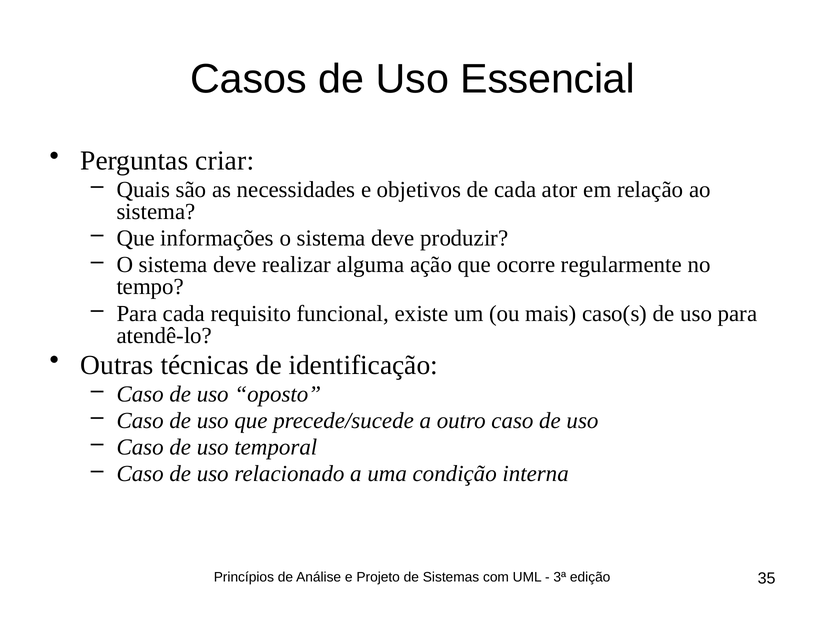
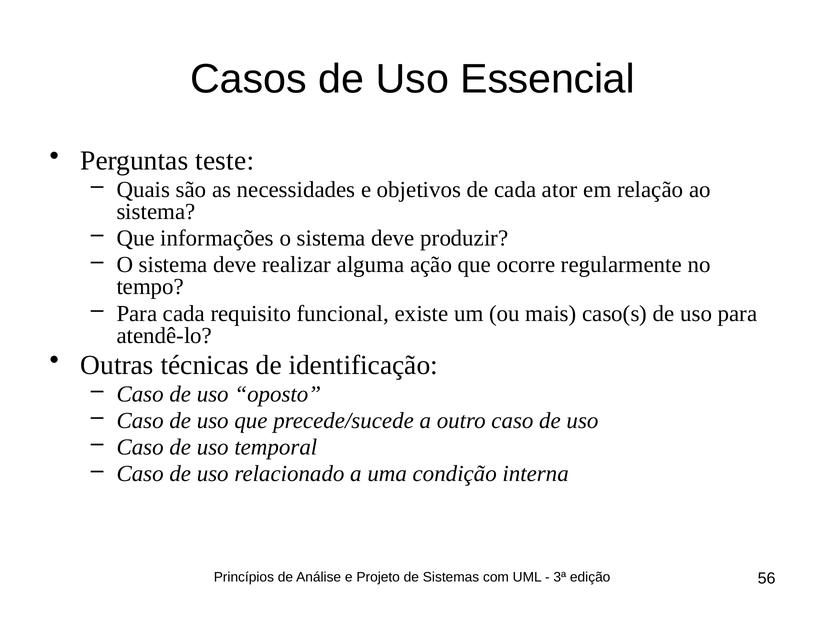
criar: criar -> teste
35: 35 -> 56
